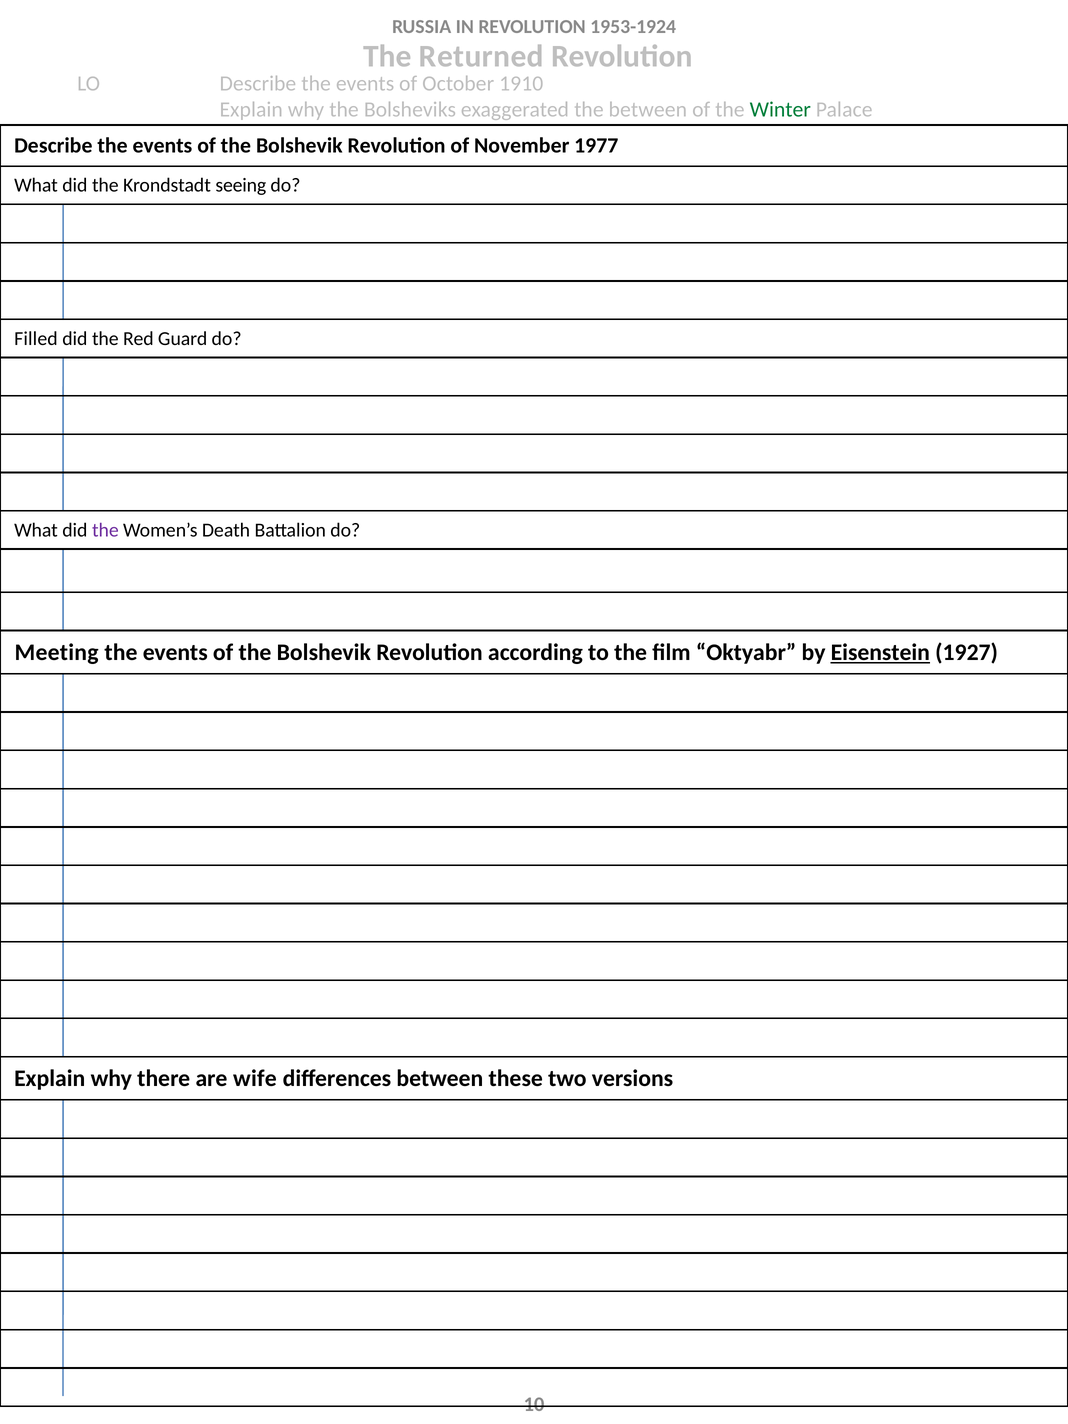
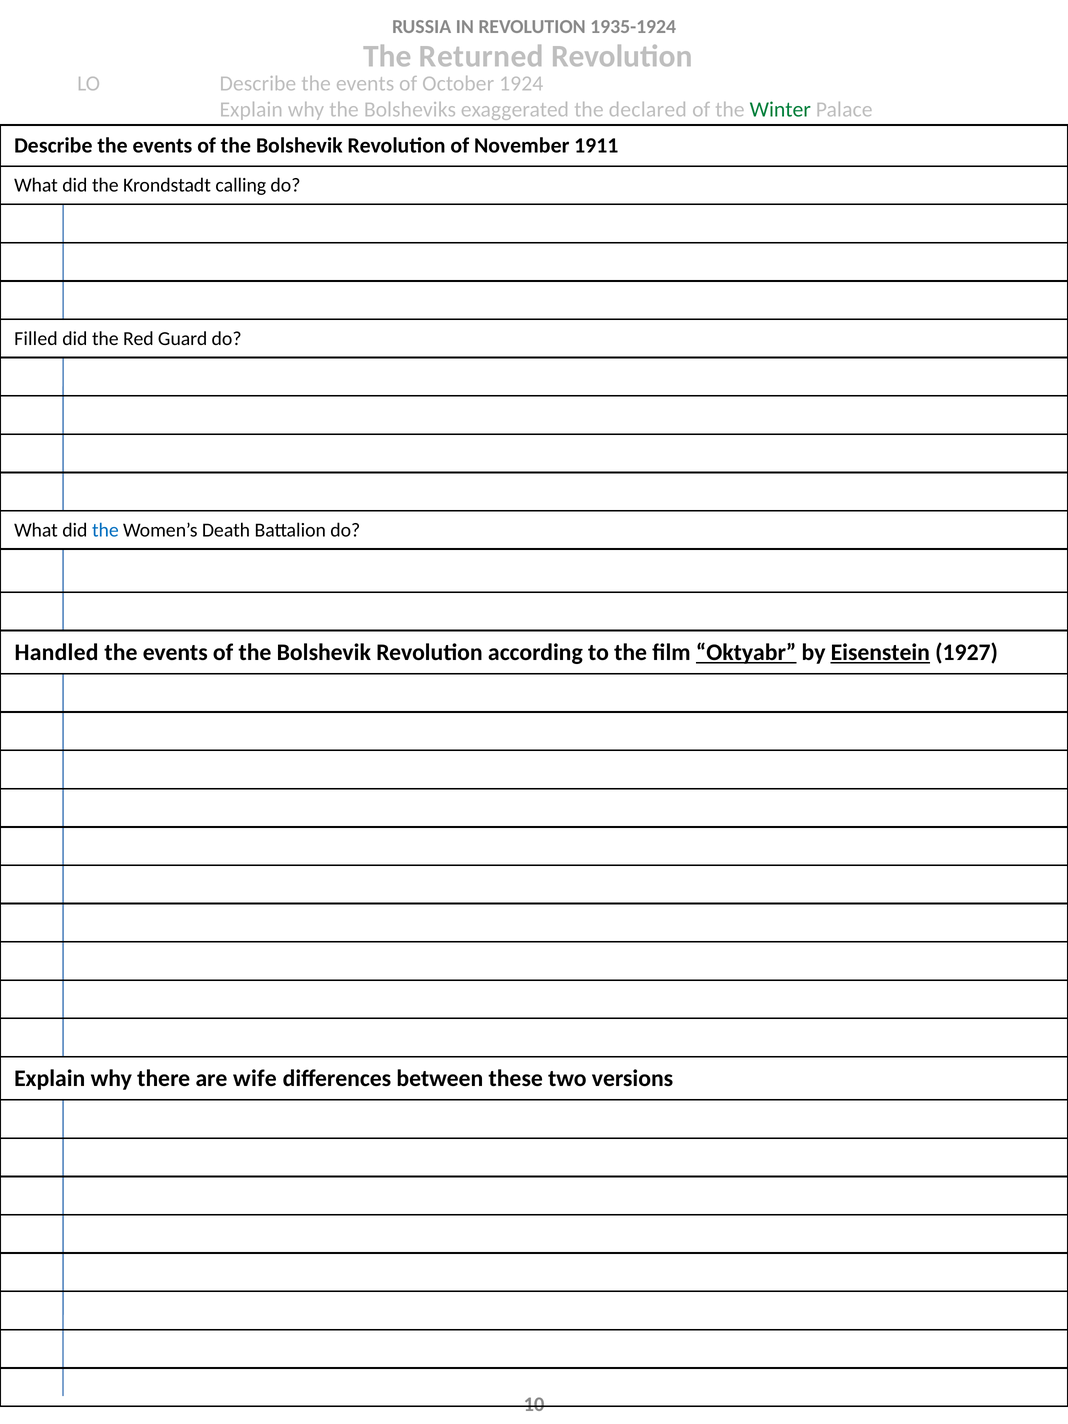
1953-1924: 1953-1924 -> 1935-1924
1910: 1910 -> 1924
the between: between -> declared
1977: 1977 -> 1911
seeing: seeing -> calling
the at (105, 530) colour: purple -> blue
Meeting: Meeting -> Handled
Oktyabr underline: none -> present
